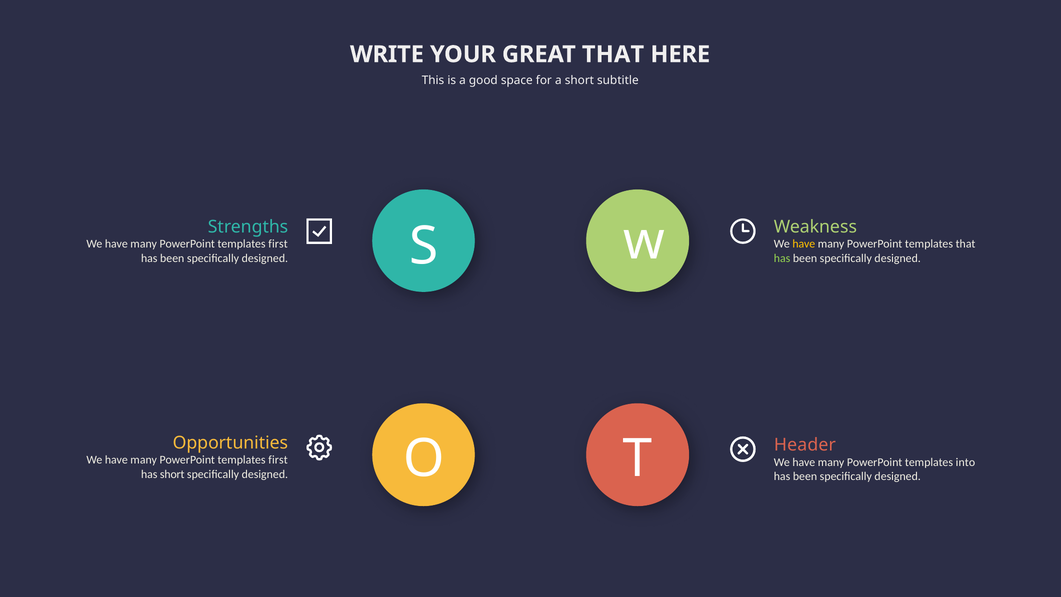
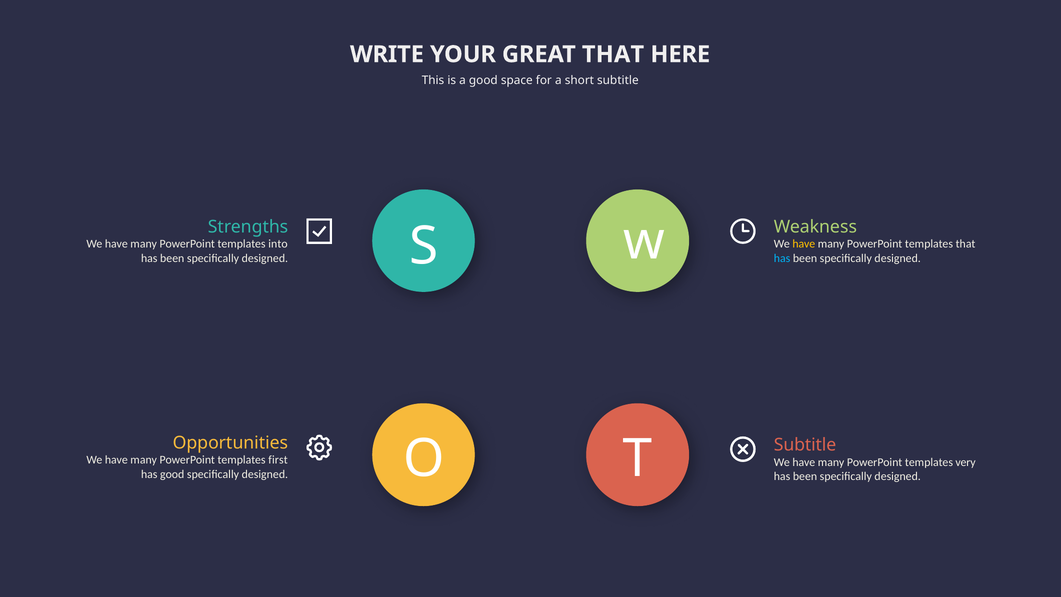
first at (278, 244): first -> into
has at (782, 258) colour: light green -> light blue
Header at (805, 445): Header -> Subtitle
into: into -> very
has short: short -> good
